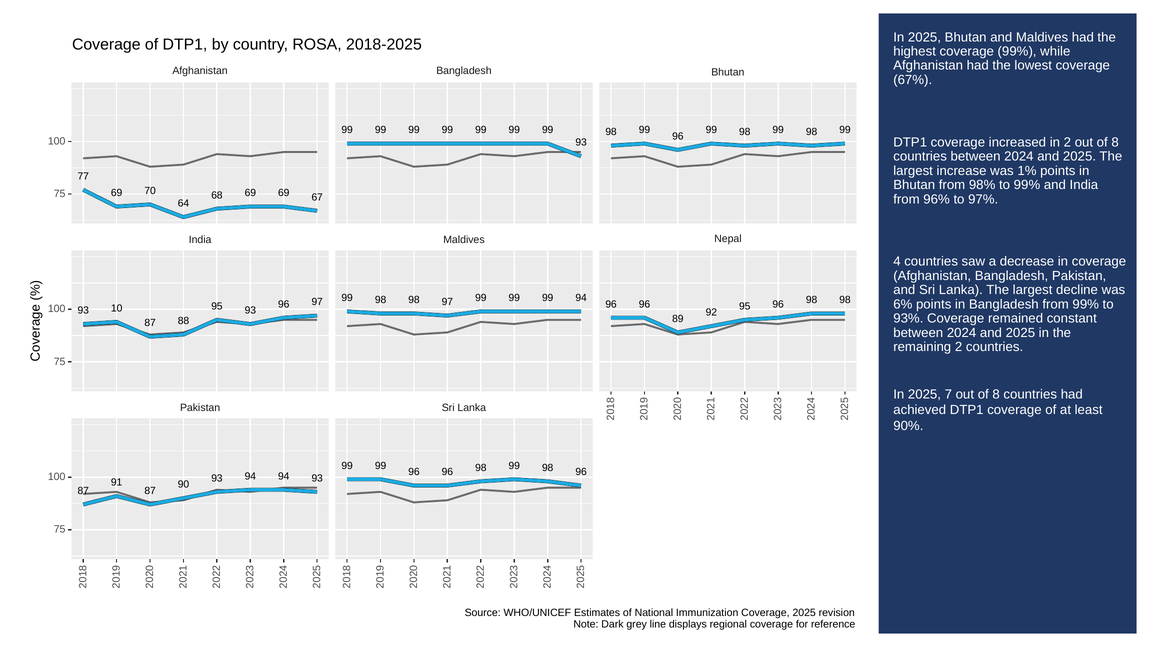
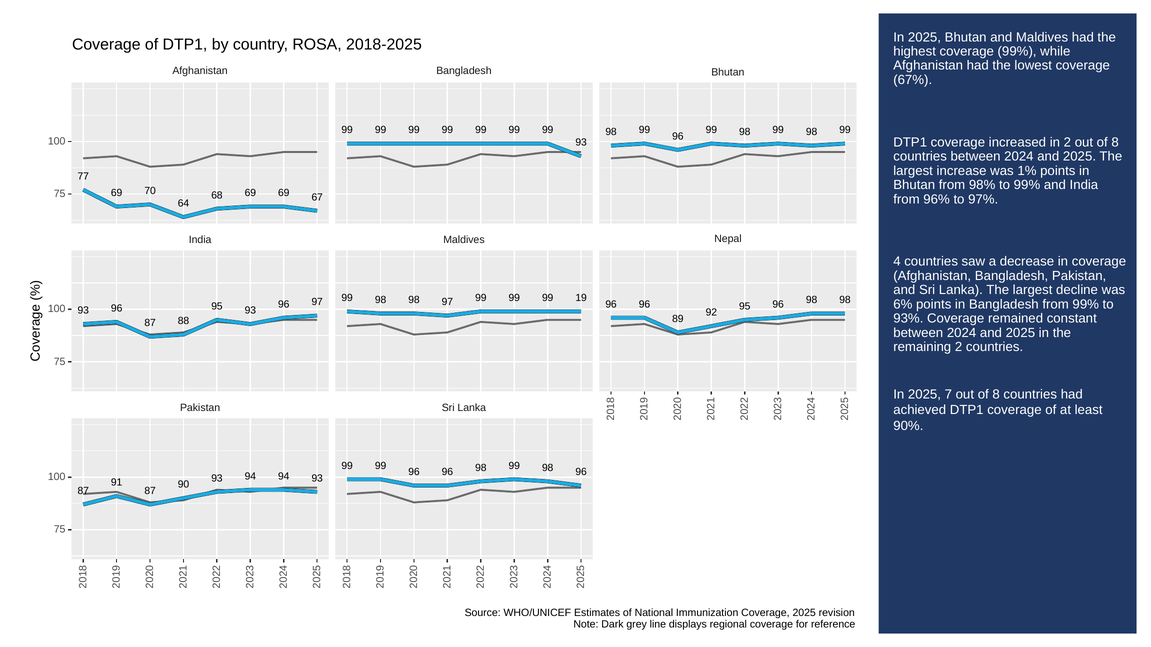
99 94: 94 -> 19
10 at (117, 309): 10 -> 96
